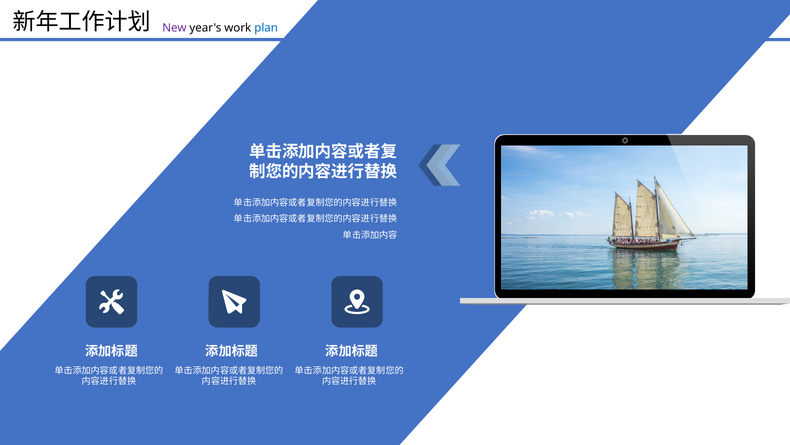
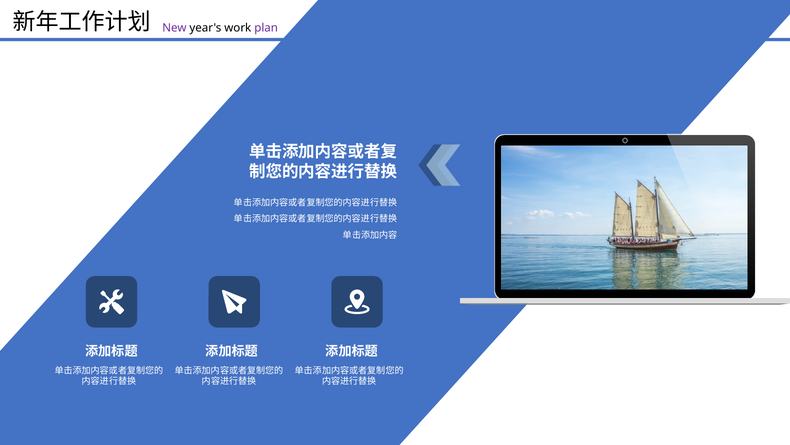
plan colour: blue -> purple
